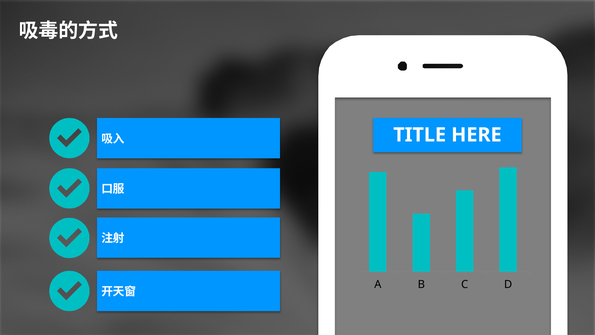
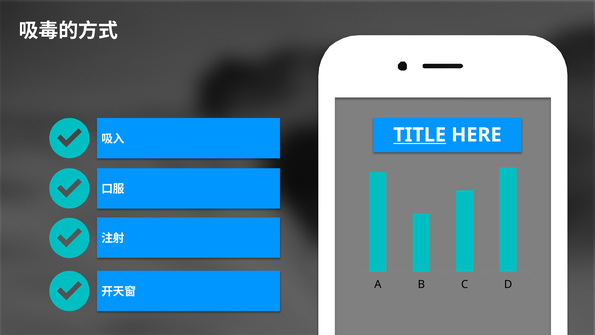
TITLE underline: none -> present
